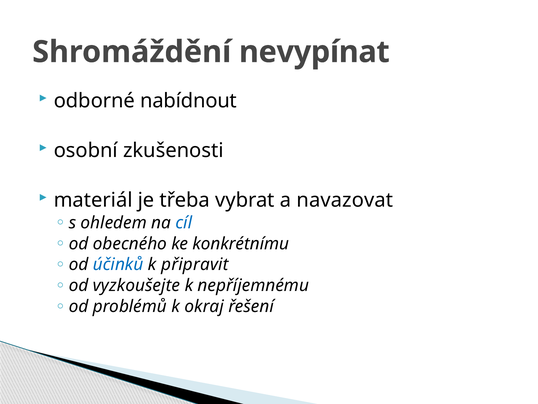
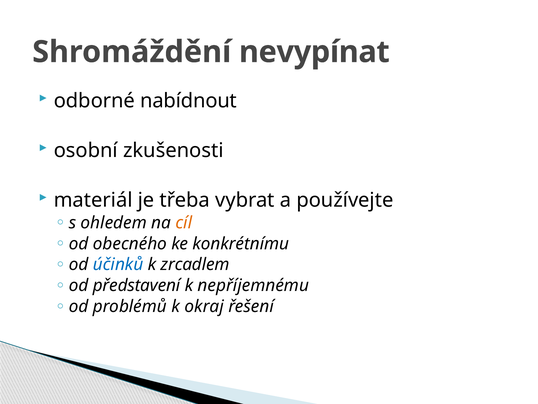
navazovat: navazovat -> používejte
cíl colour: blue -> orange
připravit: připravit -> zrcadlem
vyzkoušejte: vyzkoušejte -> představení
